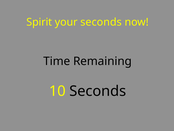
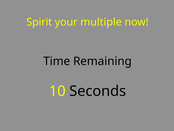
your seconds: seconds -> multiple
